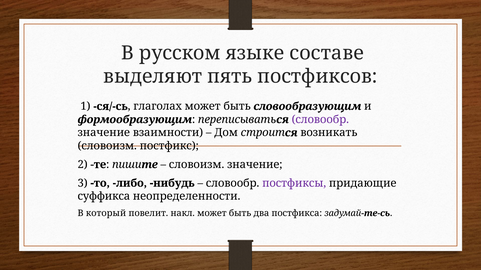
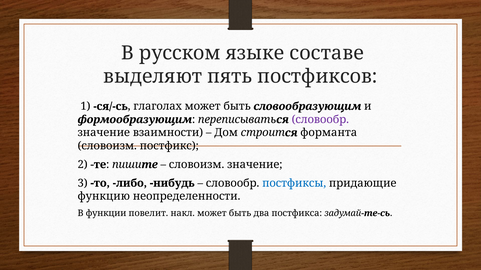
возникать: возникать -> форманта
постфиксы colour: purple -> blue
суффикса: суффикса -> функцию
который: который -> функции
